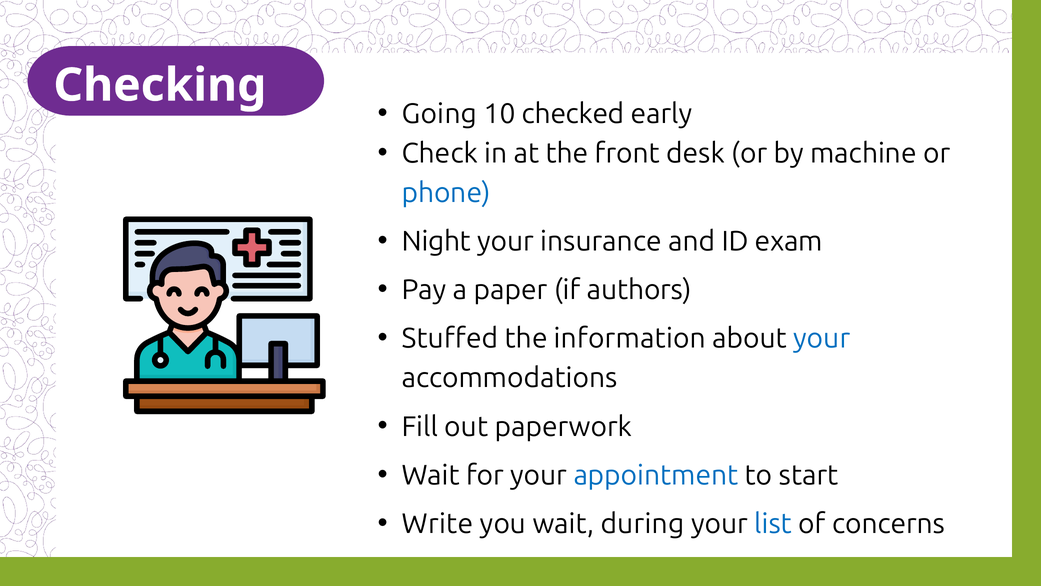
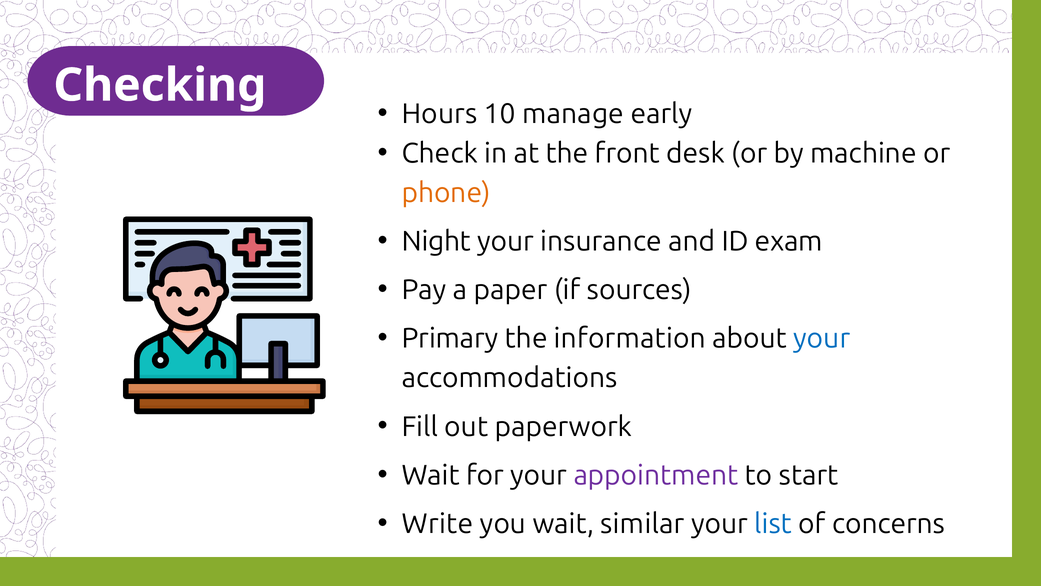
Going: Going -> Hours
checked: checked -> manage
phone colour: blue -> orange
authors: authors -> sources
Stuffed: Stuffed -> Primary
appointment colour: blue -> purple
during: during -> similar
